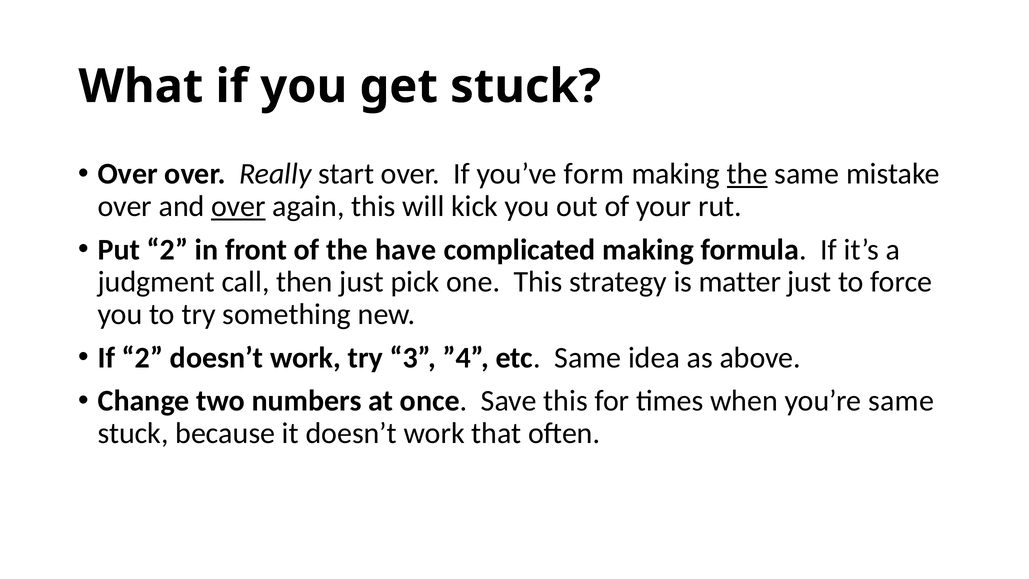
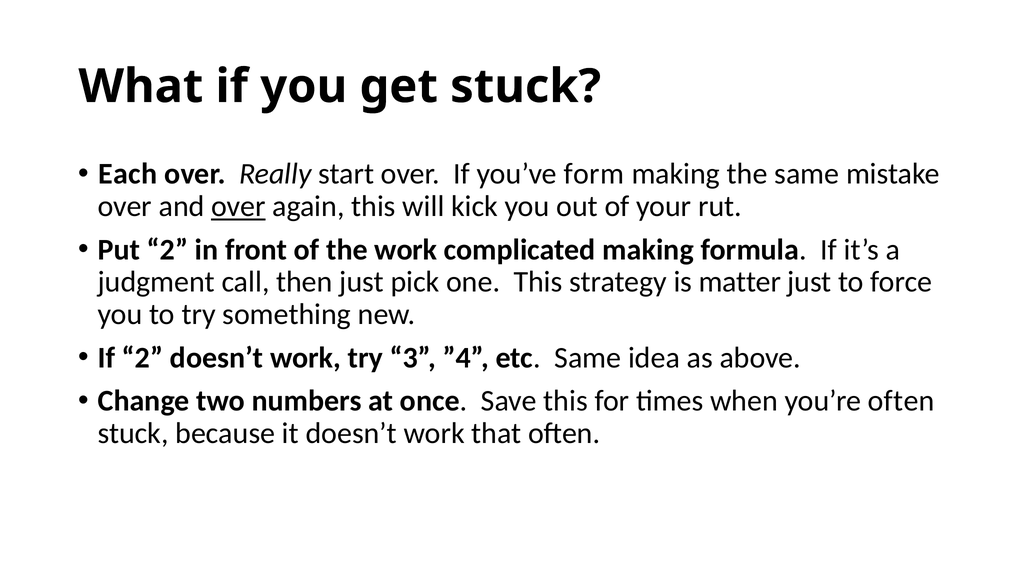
Over at (128, 174): Over -> Each
the at (747, 174) underline: present -> none
the have: have -> work
you’re same: same -> often
